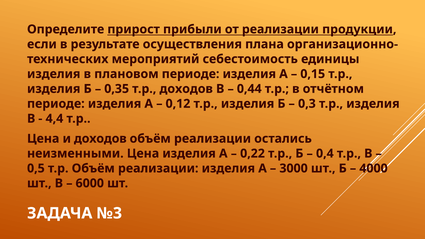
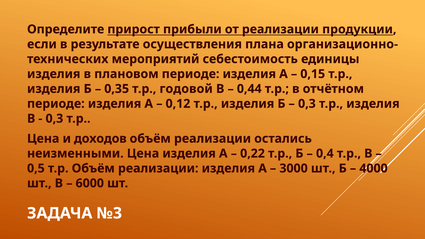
т.р доходов: доходов -> годовой
4,4 at (54, 119): 4,4 -> 0,3
